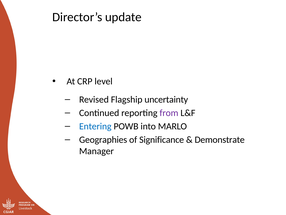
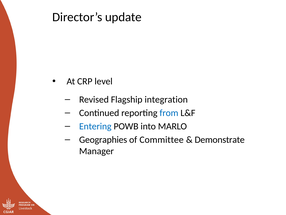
uncertainty: uncertainty -> integration
from colour: purple -> blue
Significance: Significance -> Committee
